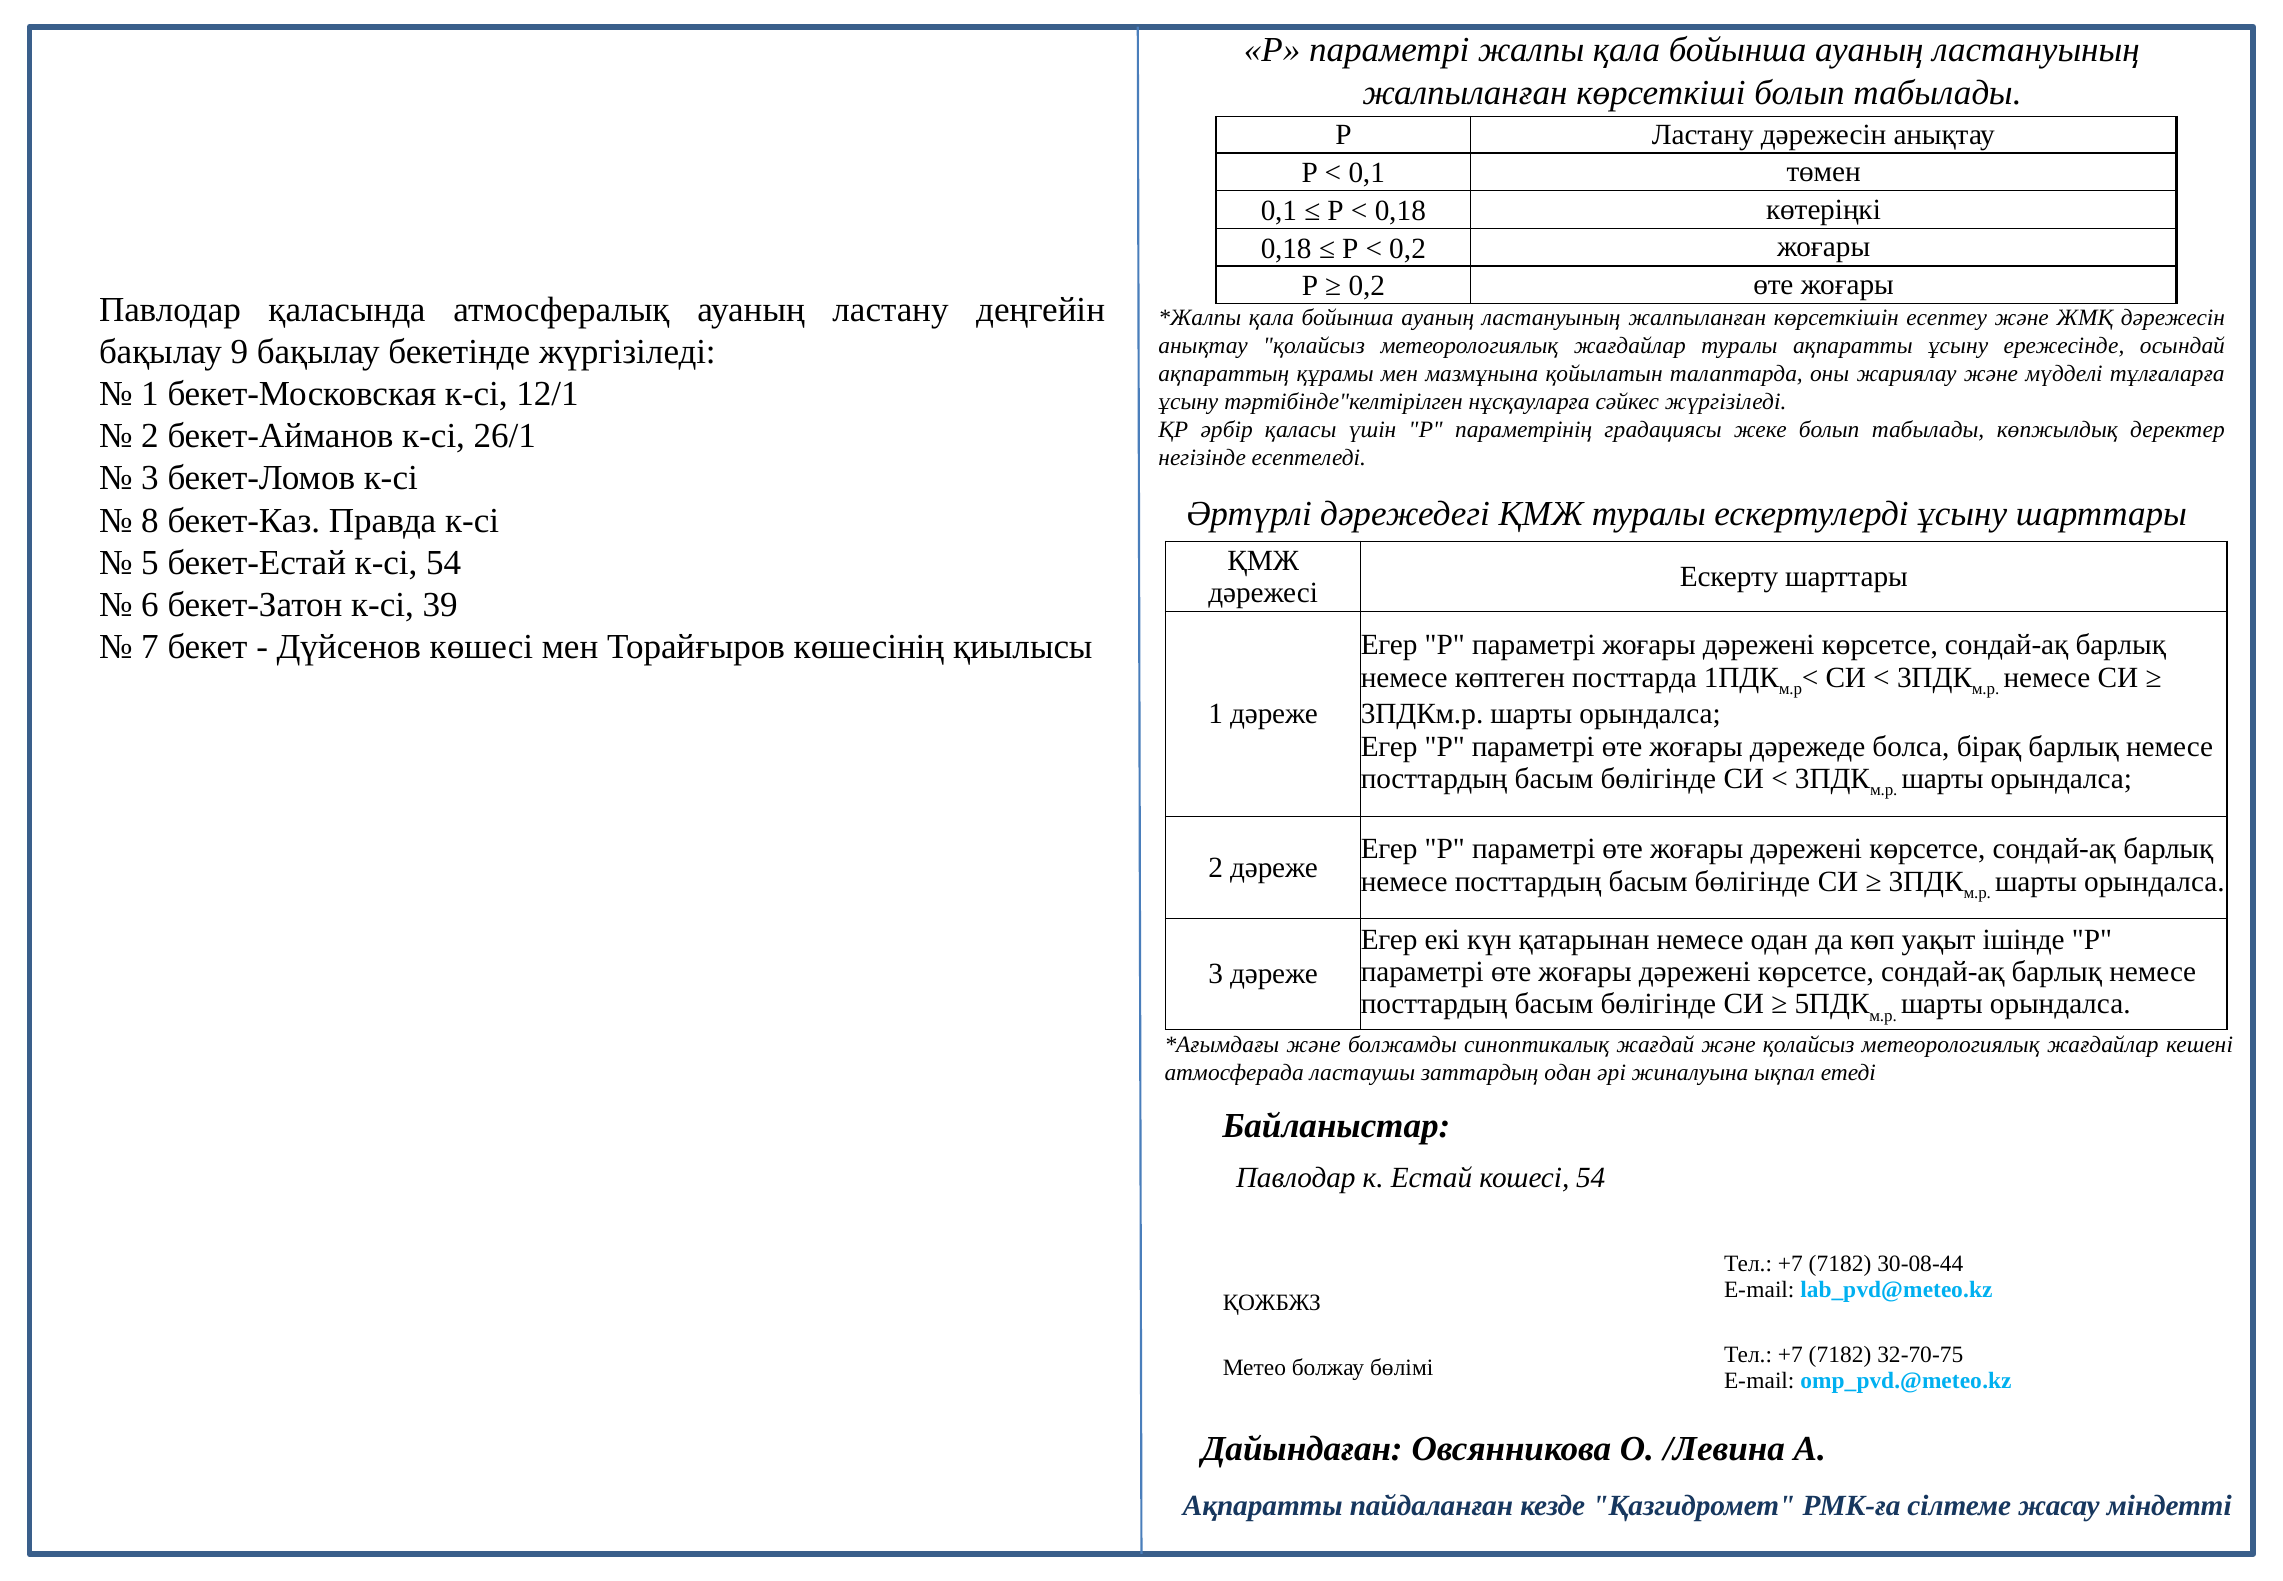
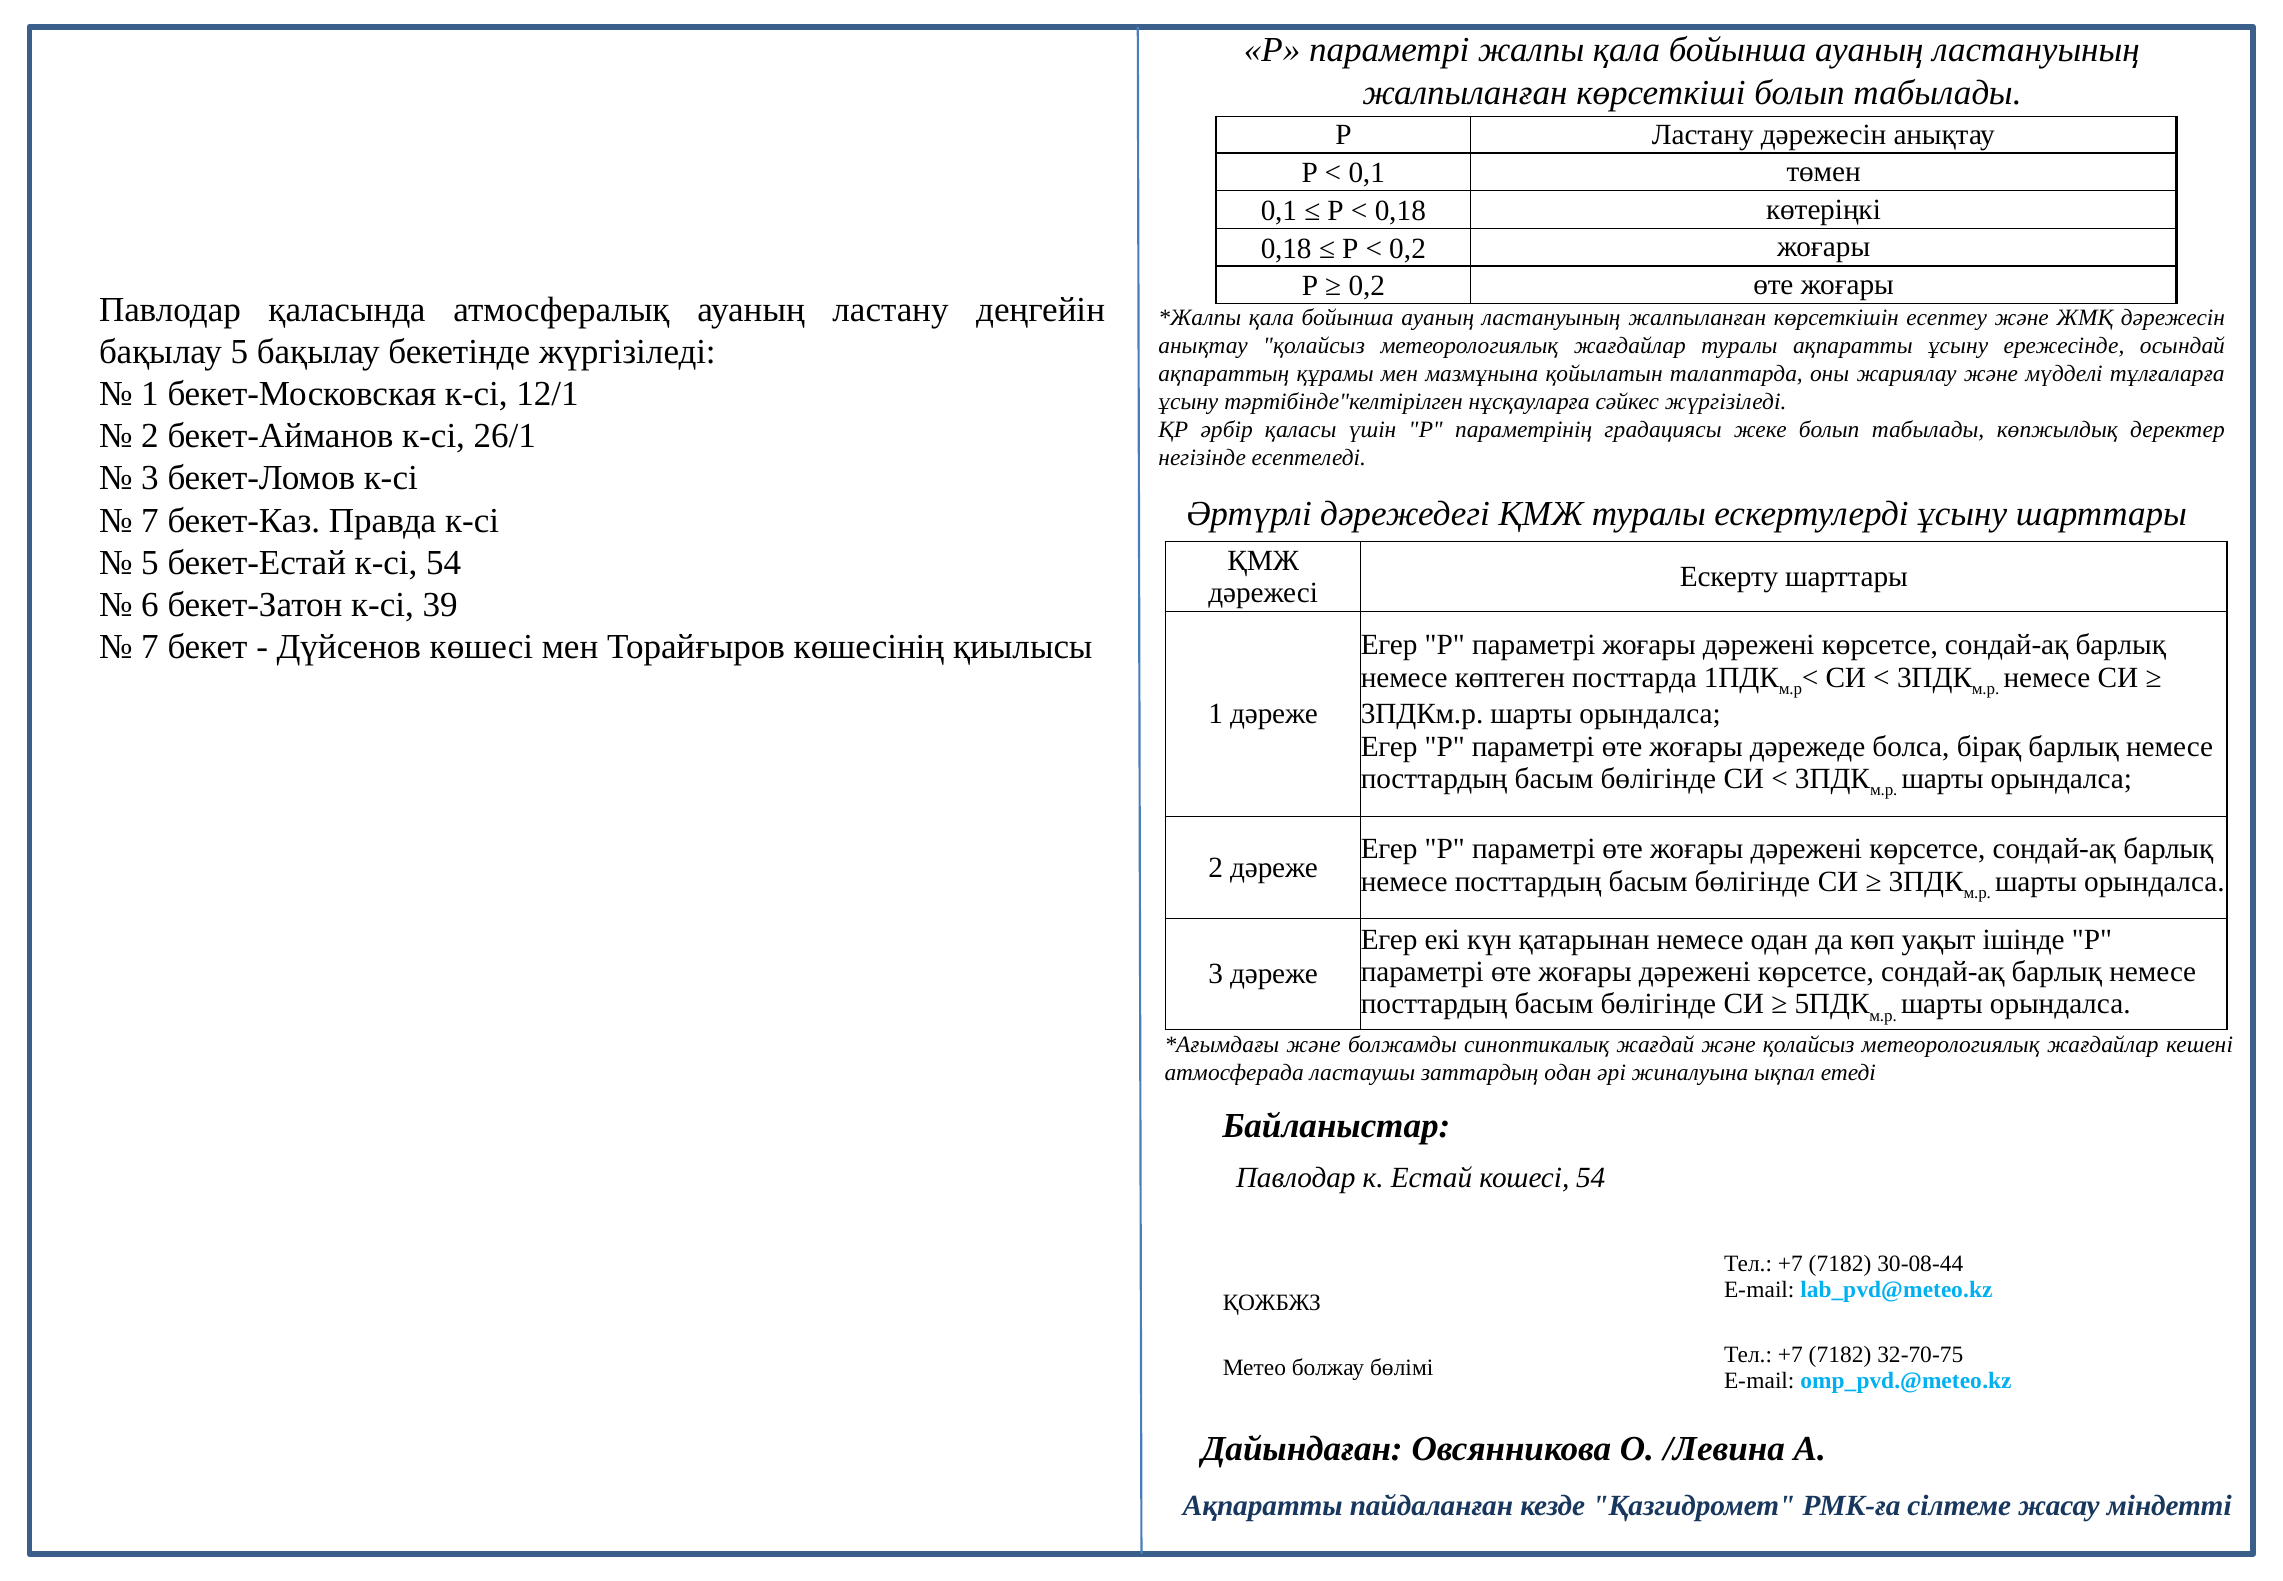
бақылау 9: 9 -> 5
8 at (150, 520): 8 -> 7
